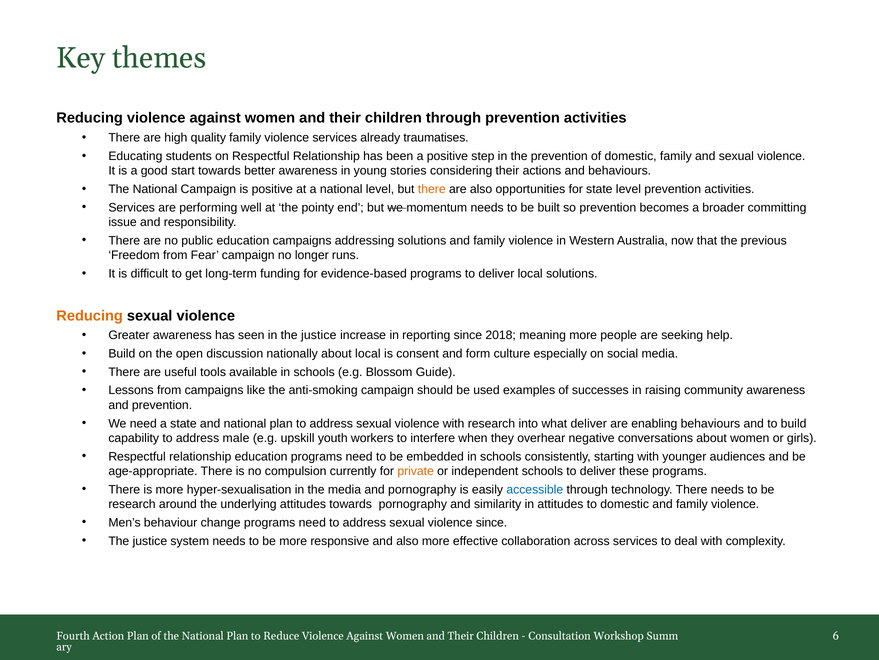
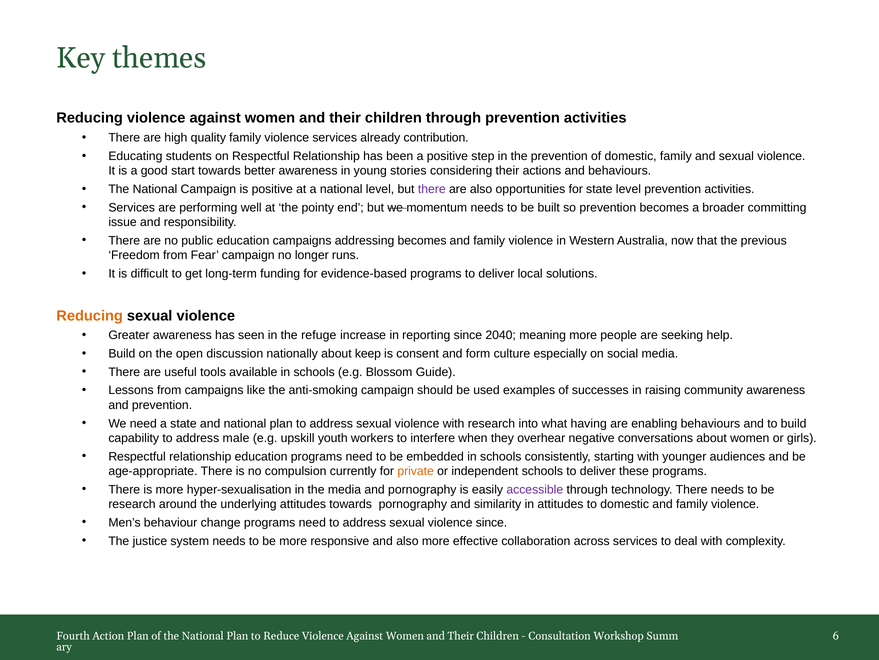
traumatises: traumatises -> contribution
there at (432, 189) colour: orange -> purple
addressing solutions: solutions -> becomes
in the justice: justice -> refuge
2018: 2018 -> 2040
about local: local -> keep
what deliver: deliver -> having
accessible colour: blue -> purple
